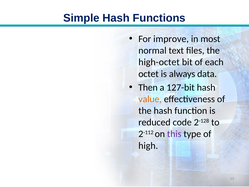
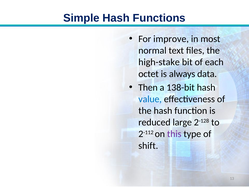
high-octet: high-octet -> high-stake
127-bit: 127-bit -> 138-bit
value colour: orange -> blue
code: code -> large
high: high -> shift
